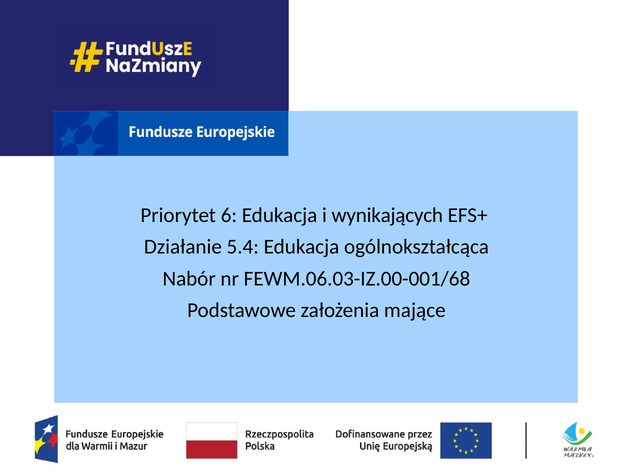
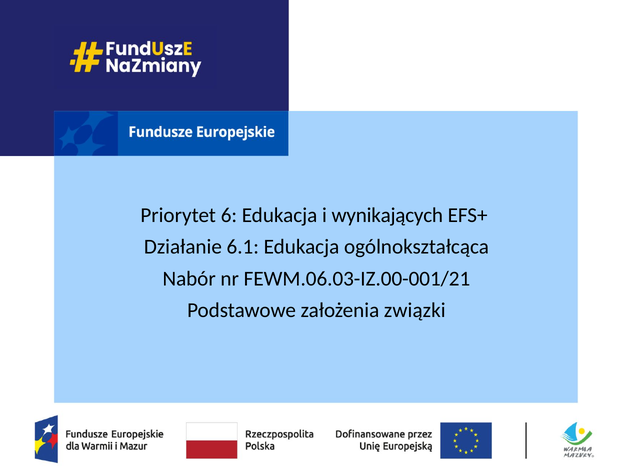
5.4: 5.4 -> 6.1
FEWM.06.03-IZ.00-001/68: FEWM.06.03-IZ.00-001/68 -> FEWM.06.03-IZ.00-001/21
mające: mające -> związki
